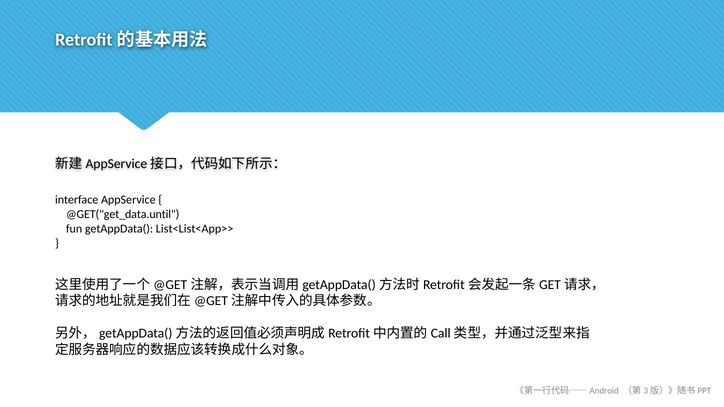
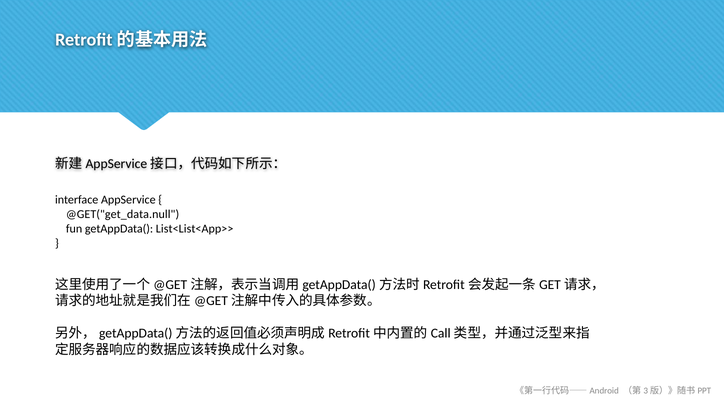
@GET("get_data.until: @GET("get_data.until -> @GET("get_data.null
